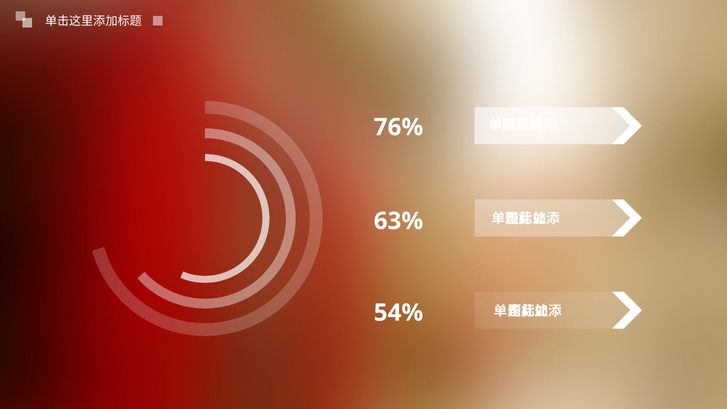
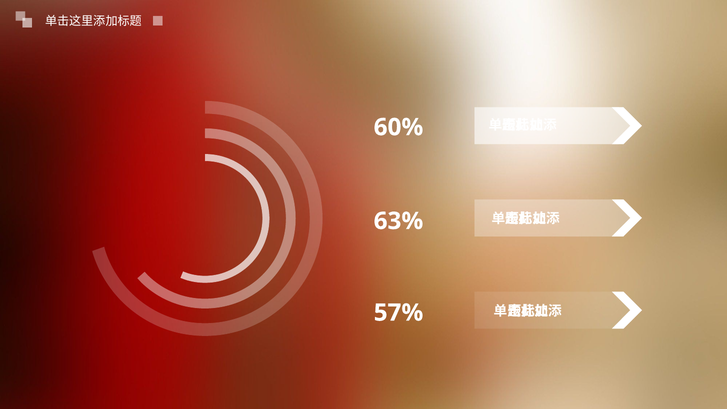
76%: 76% -> 60%
54%: 54% -> 57%
